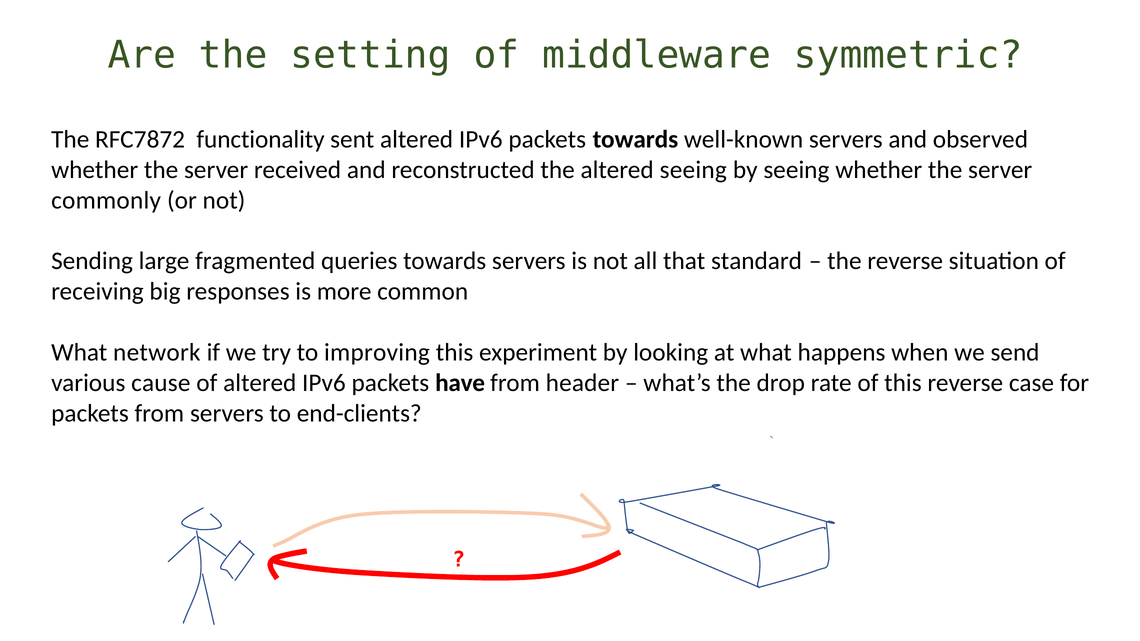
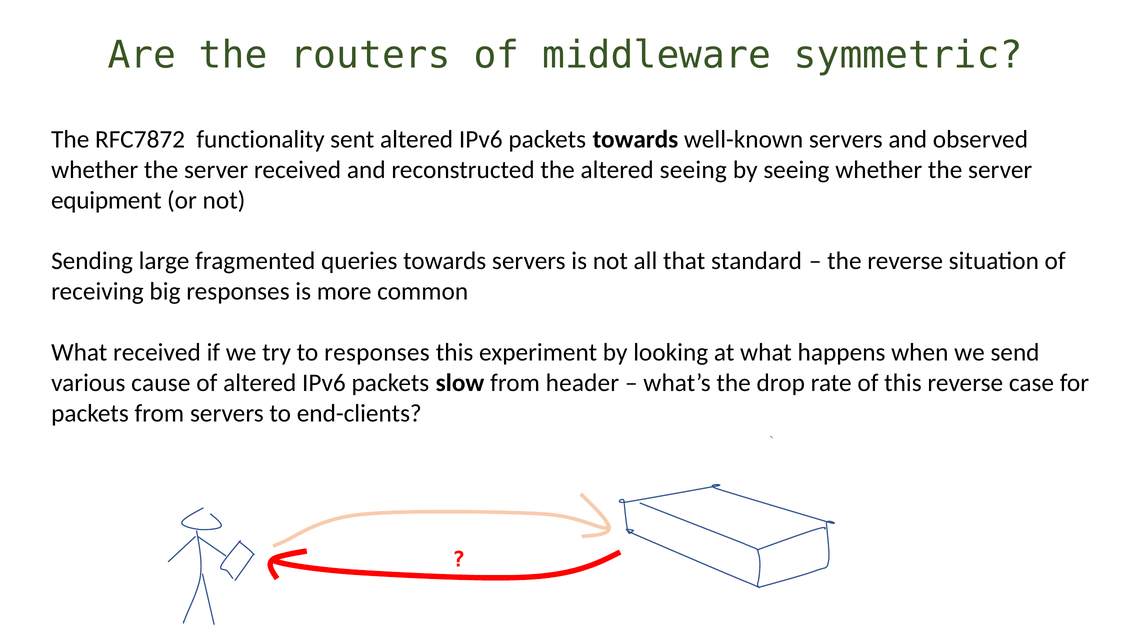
setting: setting -> routers
commonly: commonly -> equipment
What network: network -> received
to improving: improving -> responses
have: have -> slow
